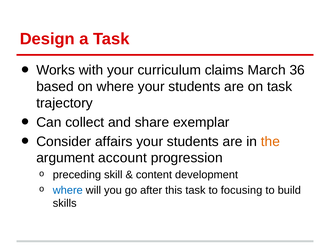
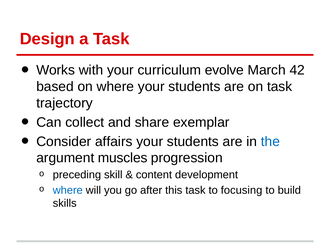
claims: claims -> evolve
36: 36 -> 42
the colour: orange -> blue
account: account -> muscles
